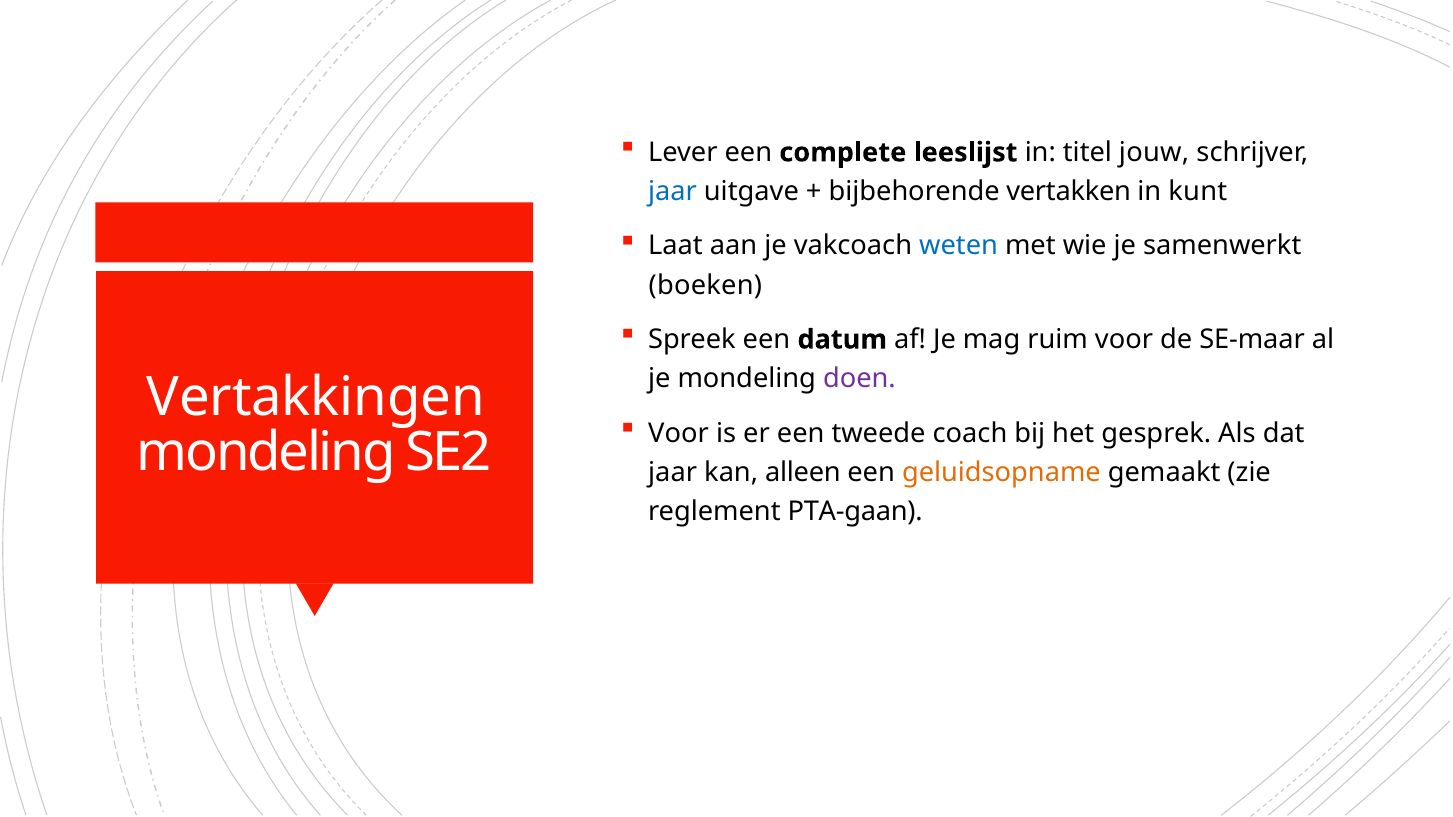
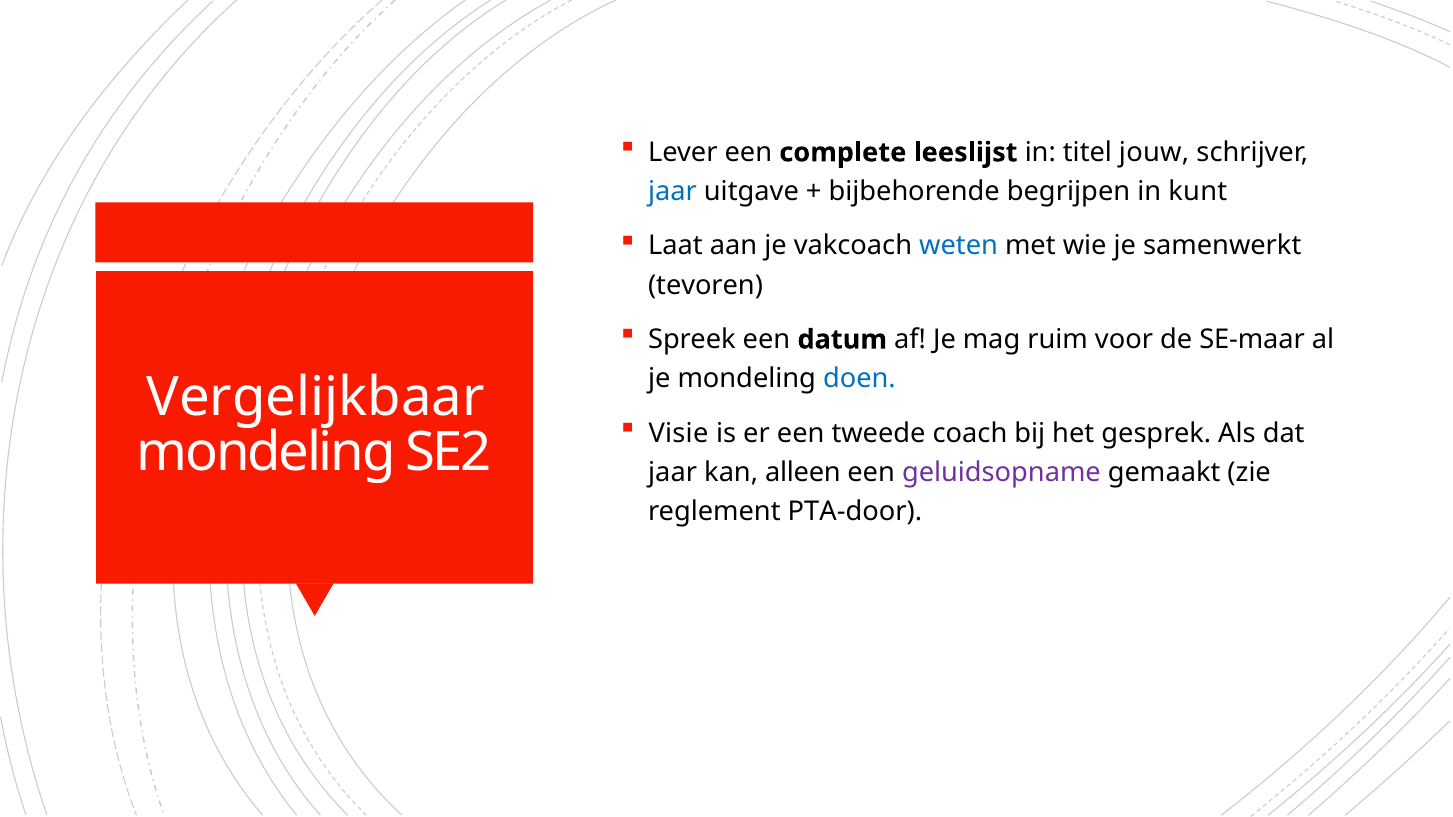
vertakken: vertakken -> begrijpen
boeken: boeken -> tevoren
doen colour: purple -> blue
Vertakkingen: Vertakkingen -> Vergelijkbaar
Voor at (679, 433): Voor -> Visie
geluidsopname colour: orange -> purple
PTA-gaan: PTA-gaan -> PTA-door
